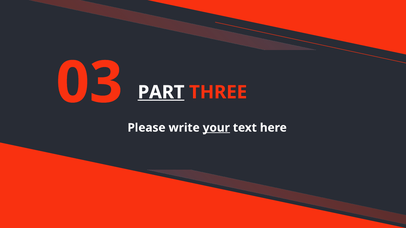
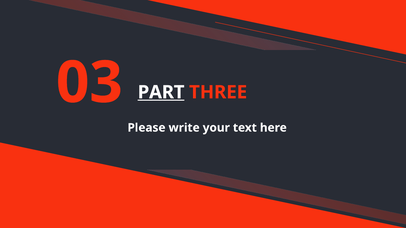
your underline: present -> none
